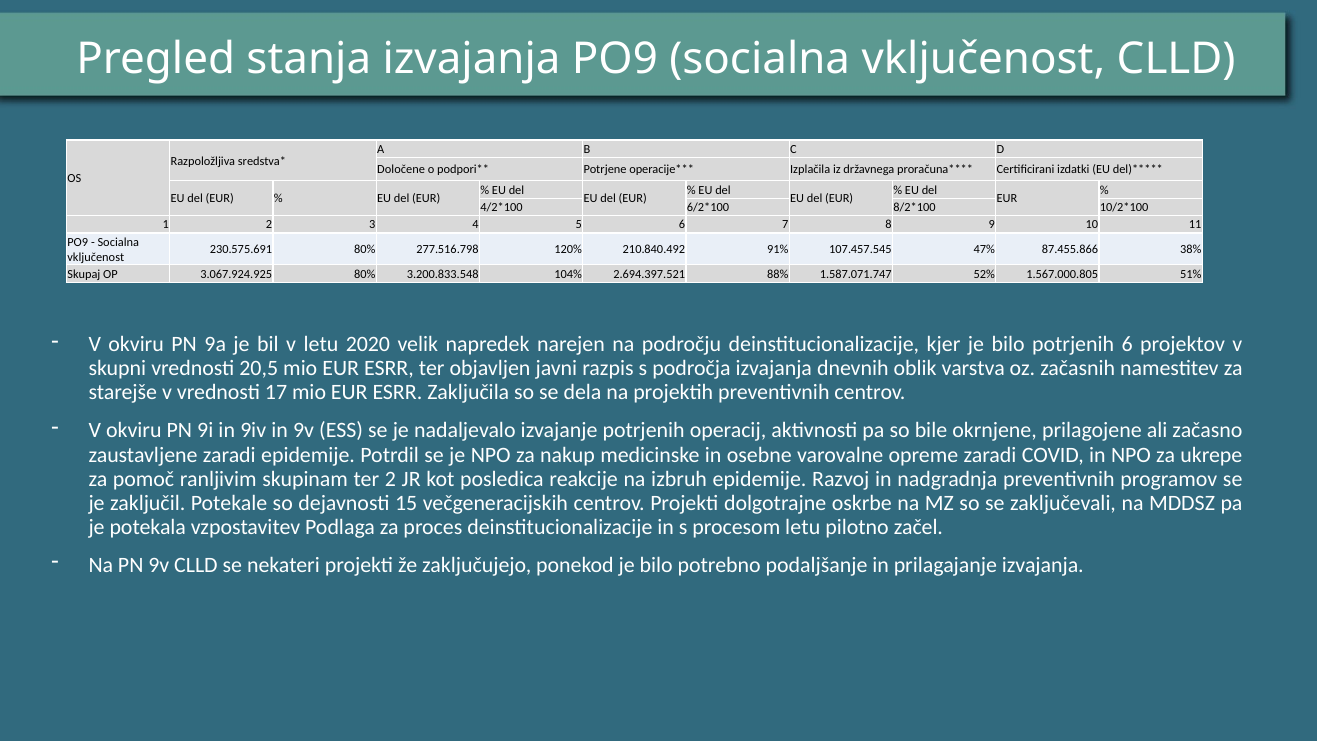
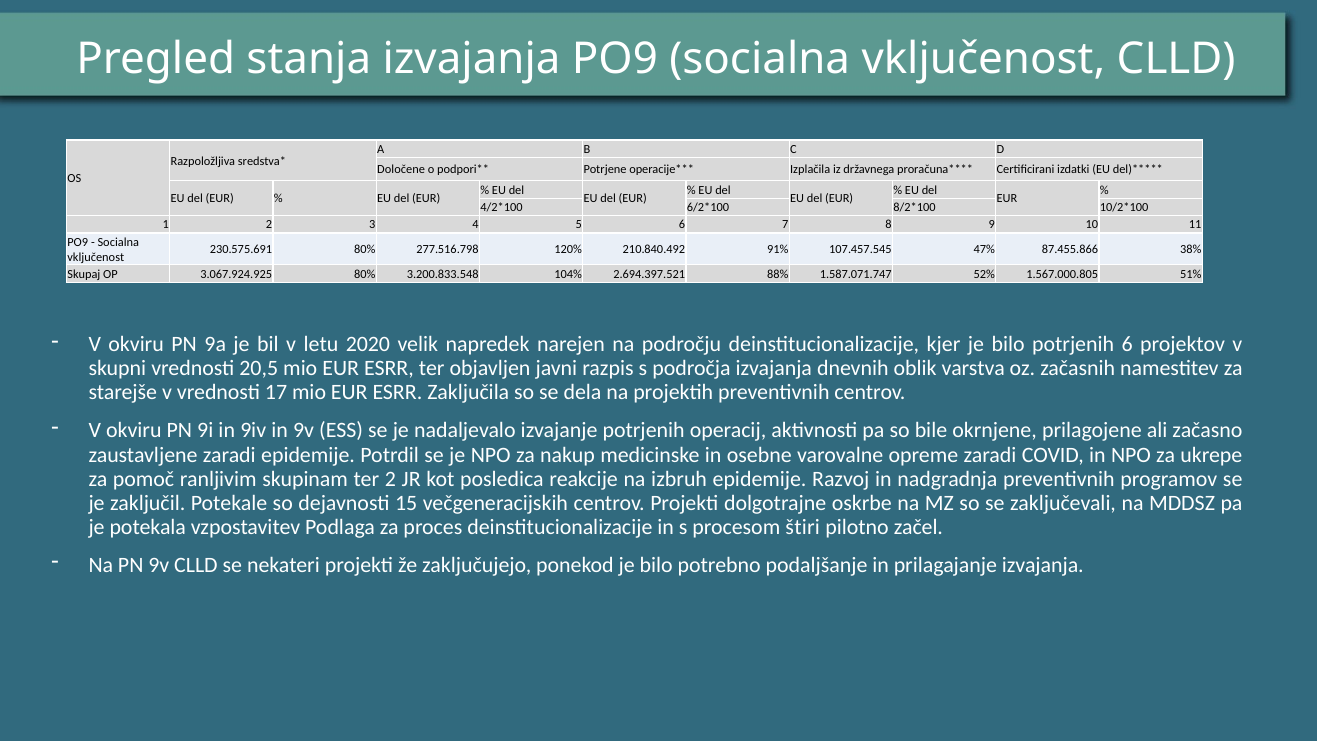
procesom letu: letu -> štiri
